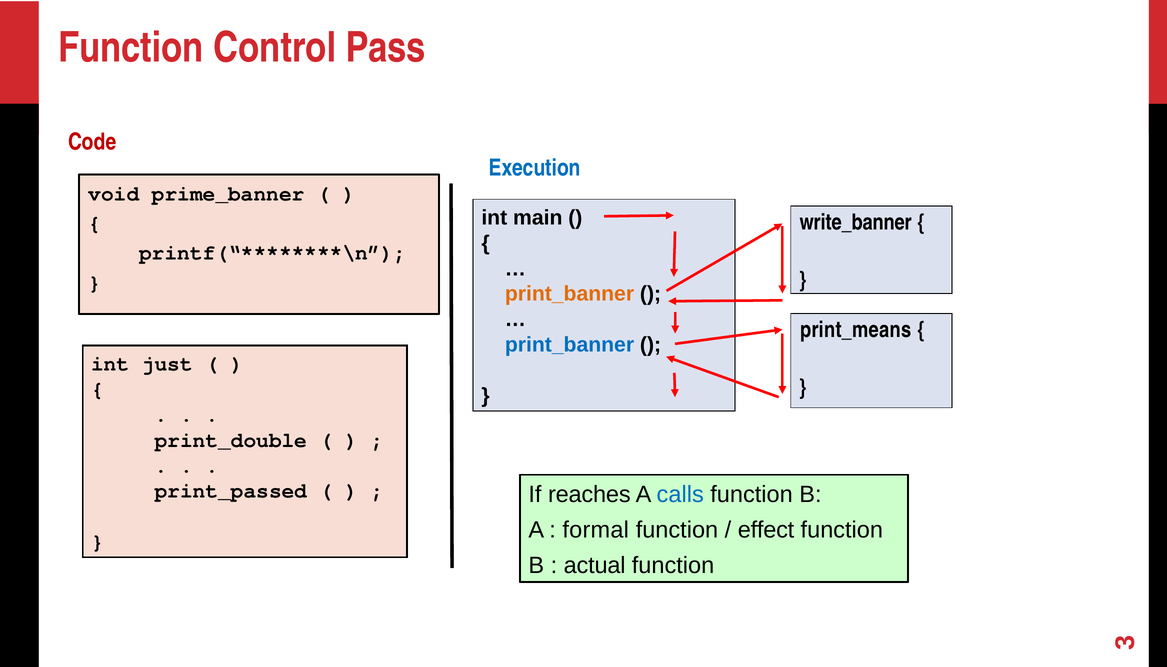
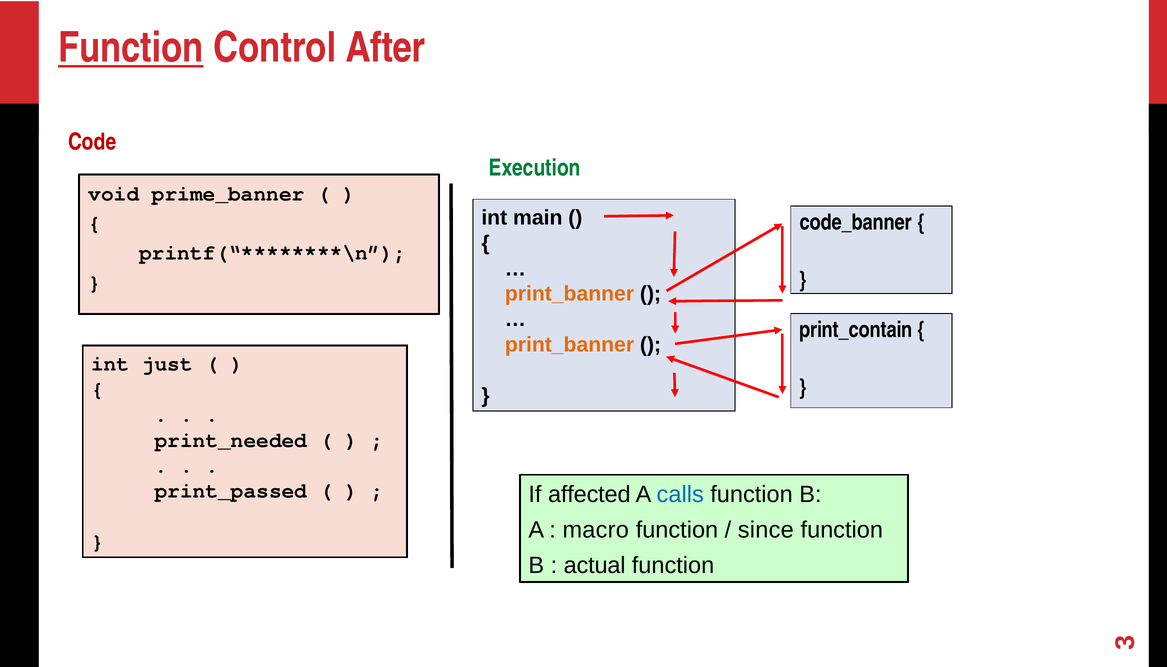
Function at (131, 48) underline: none -> present
Pass: Pass -> After
Execution colour: blue -> green
write_banner: write_banner -> code_banner
print_means: print_means -> print_contain
print_banner at (570, 345) colour: blue -> orange
print_double: print_double -> print_needed
reaches: reaches -> affected
formal: formal -> macro
effect: effect -> since
